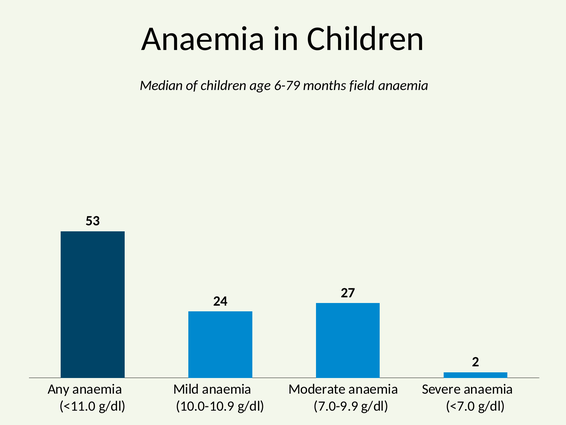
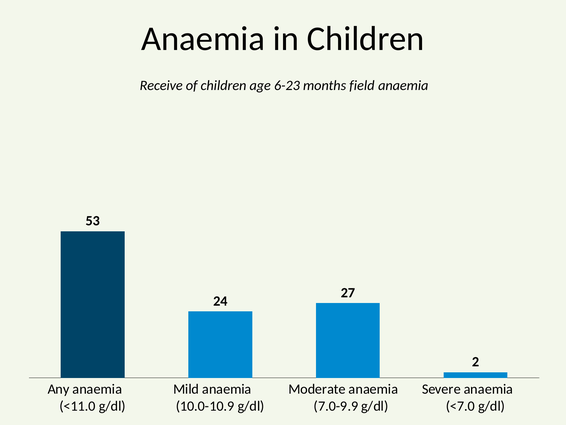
Median: Median -> Receive
6-79: 6-79 -> 6-23
